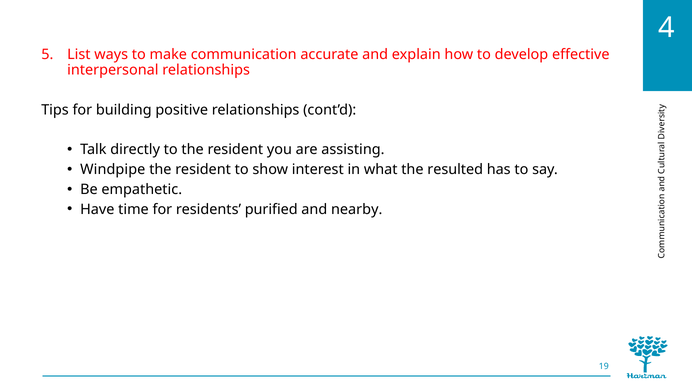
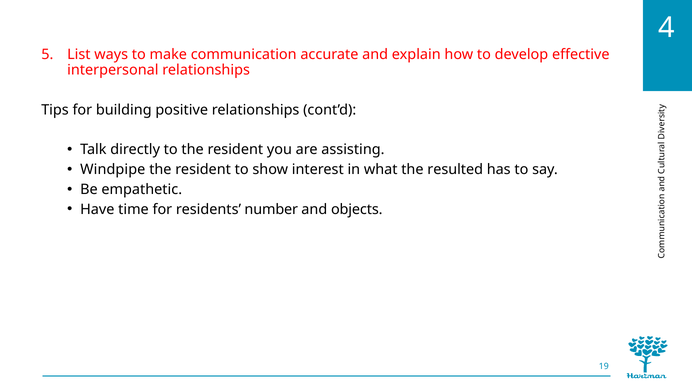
purified: purified -> number
nearby: nearby -> objects
